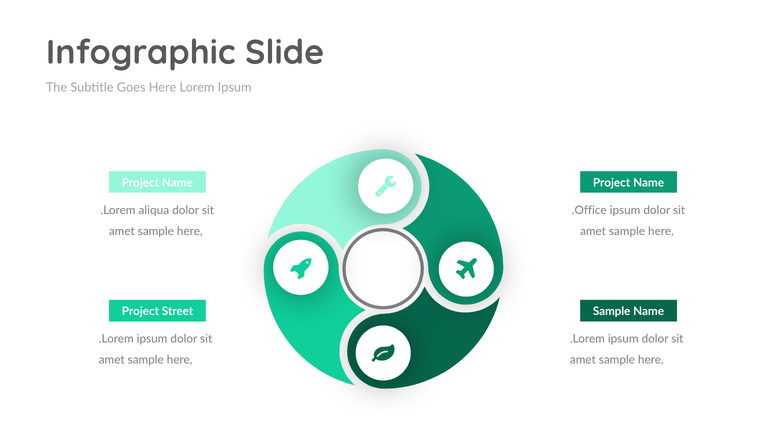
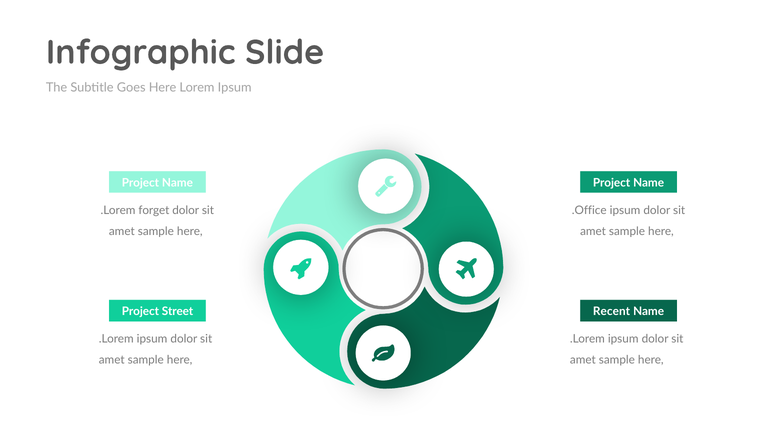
aliqua: aliqua -> forget
Sample at (612, 312): Sample -> Recent
